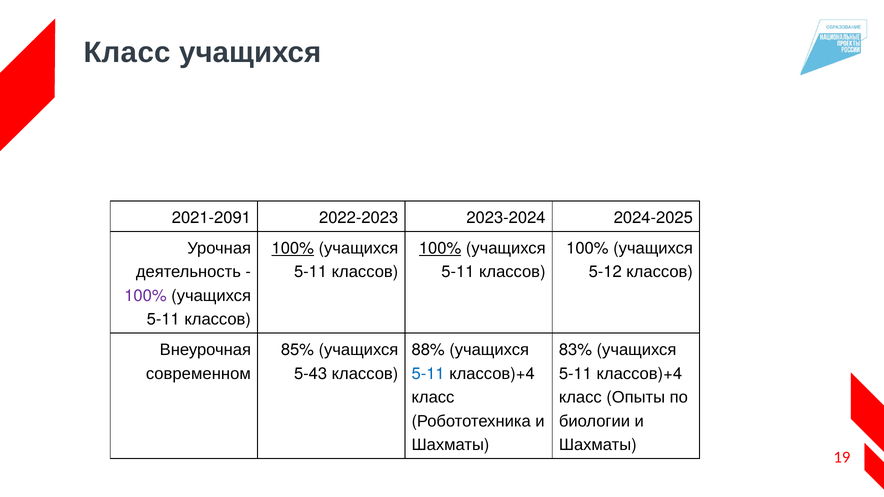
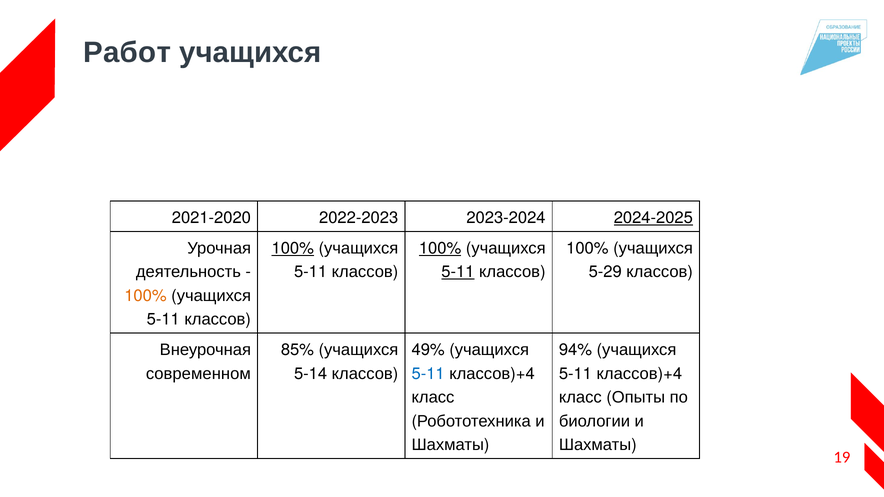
Класс at (127, 53): Класс -> Работ
2021-2091: 2021-2091 -> 2021-2020
2024-2025 underline: none -> present
5-11 at (458, 272) underline: none -> present
5-12: 5-12 -> 5-29
100% at (145, 296) colour: purple -> orange
88%: 88% -> 49%
83%: 83% -> 94%
5-43: 5-43 -> 5-14
